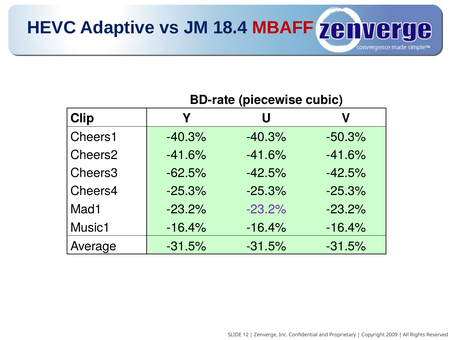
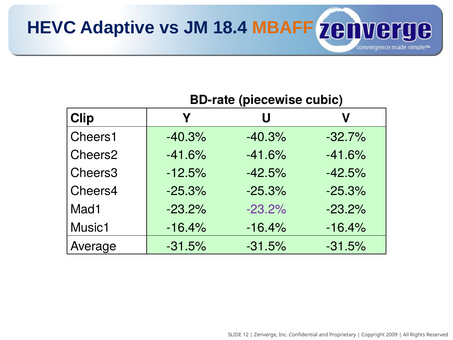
MBAFF colour: red -> orange
-50.3%: -50.3% -> -32.7%
-62.5%: -62.5% -> -12.5%
